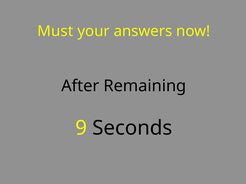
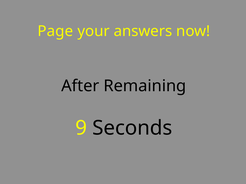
Must: Must -> Page
